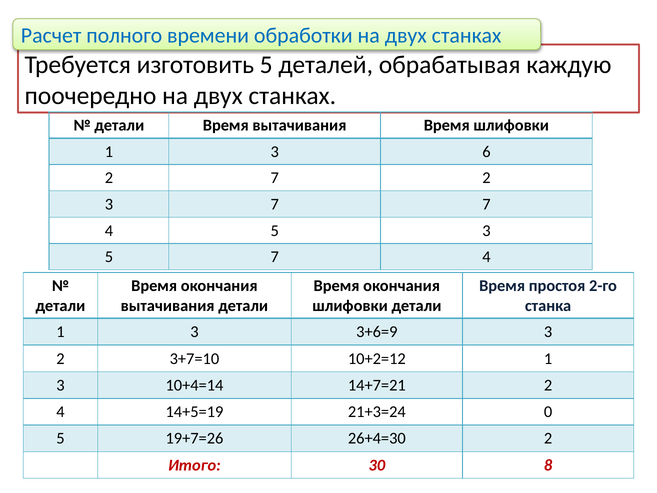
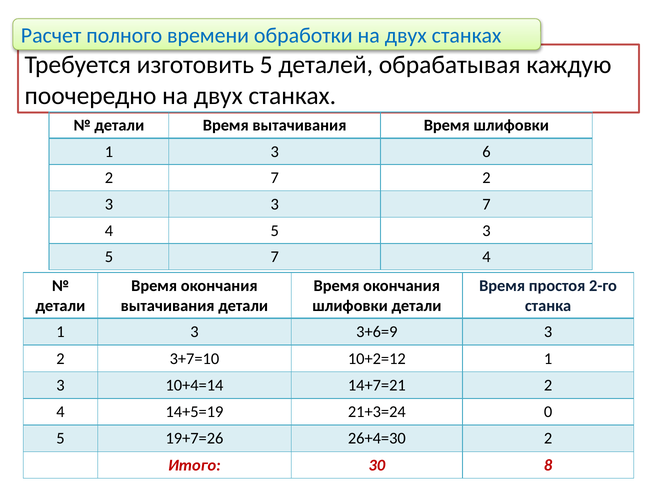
3 7: 7 -> 3
